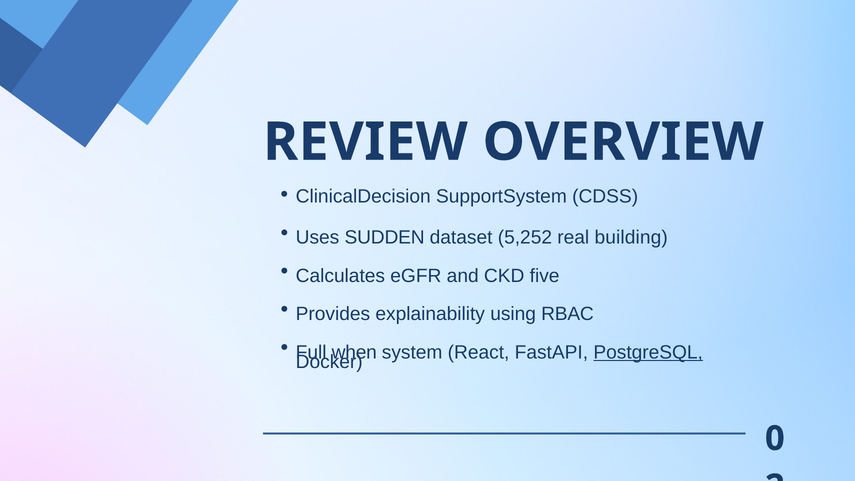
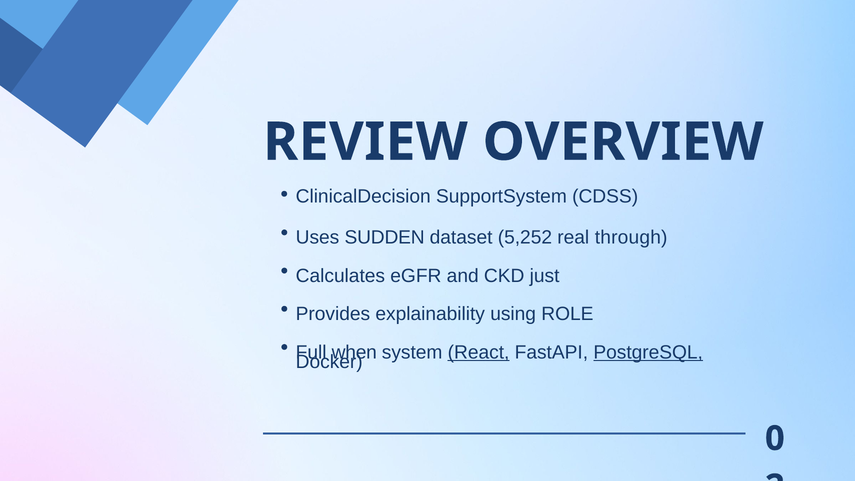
building: building -> through
five: five -> just
RBAC: RBAC -> ROLE
React underline: none -> present
